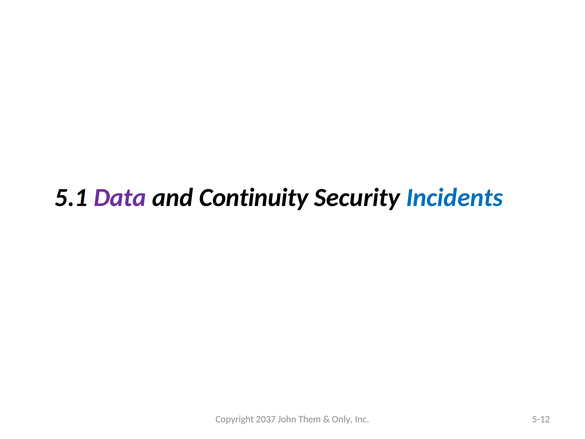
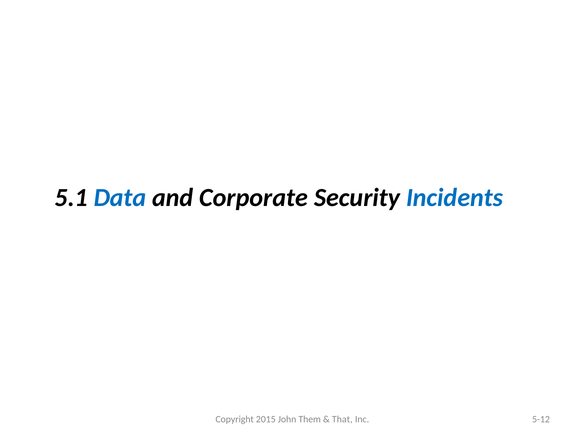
Data colour: purple -> blue
Continuity: Continuity -> Corporate
2037: 2037 -> 2015
Only: Only -> That
